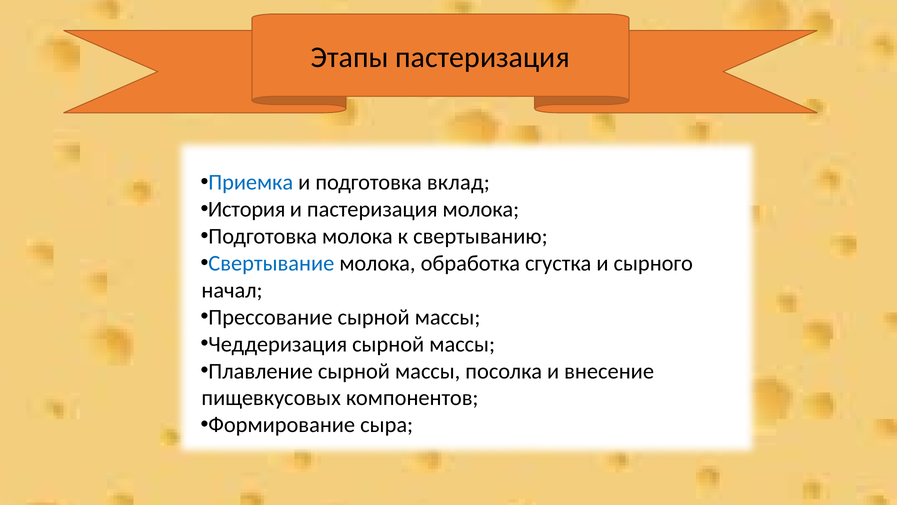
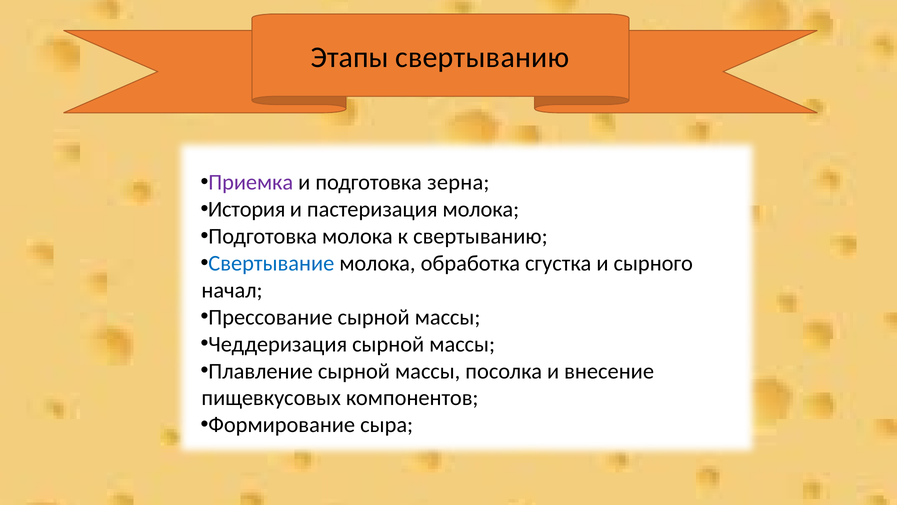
Этапы пастеризация: пастеризация -> свертыванию
Приемка colour: blue -> purple
вклад: вклад -> зерна
